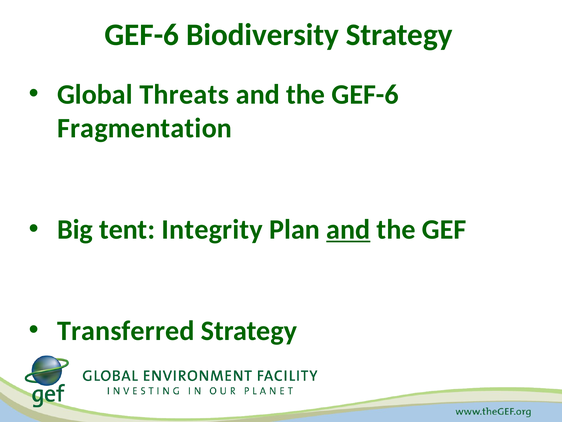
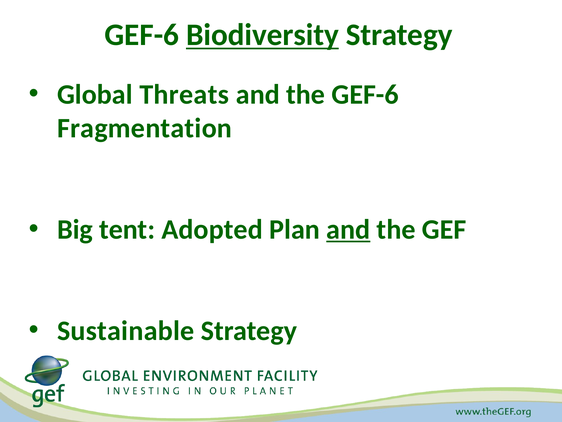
Biodiversity underline: none -> present
Integrity: Integrity -> Adopted
Transferred: Transferred -> Sustainable
